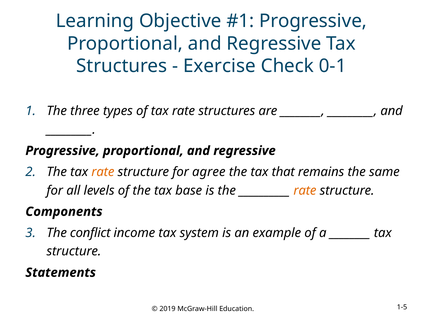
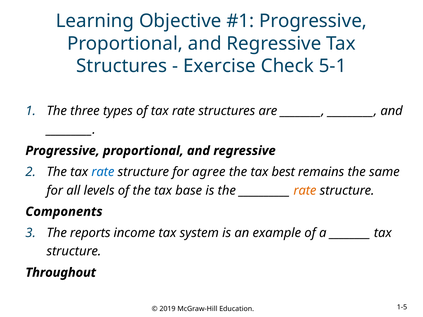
0-1: 0-1 -> 5-1
rate at (103, 172) colour: orange -> blue
that: that -> best
conflict: conflict -> reports
Statements: Statements -> Throughout
